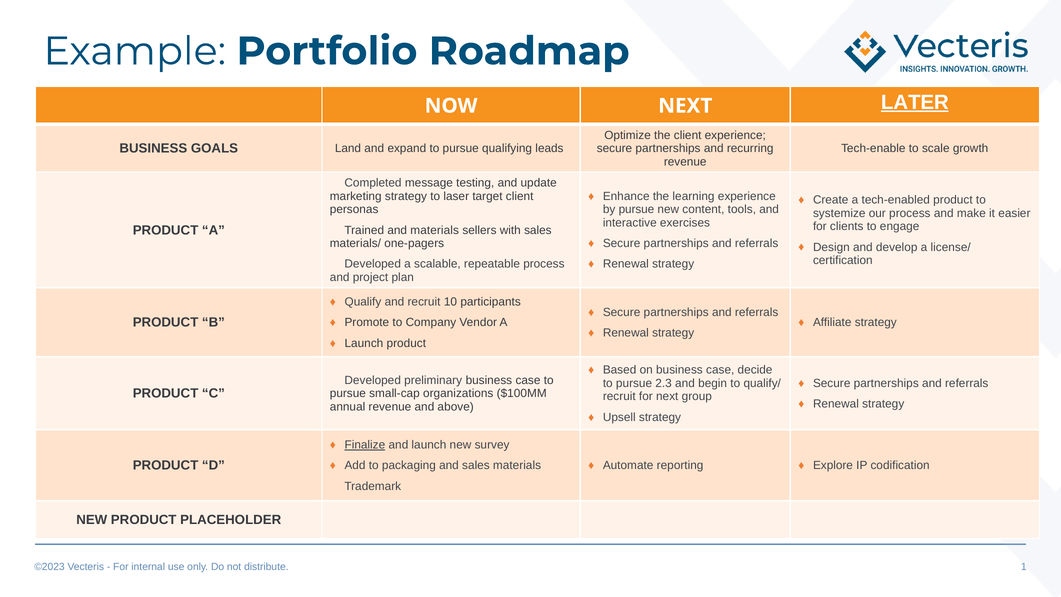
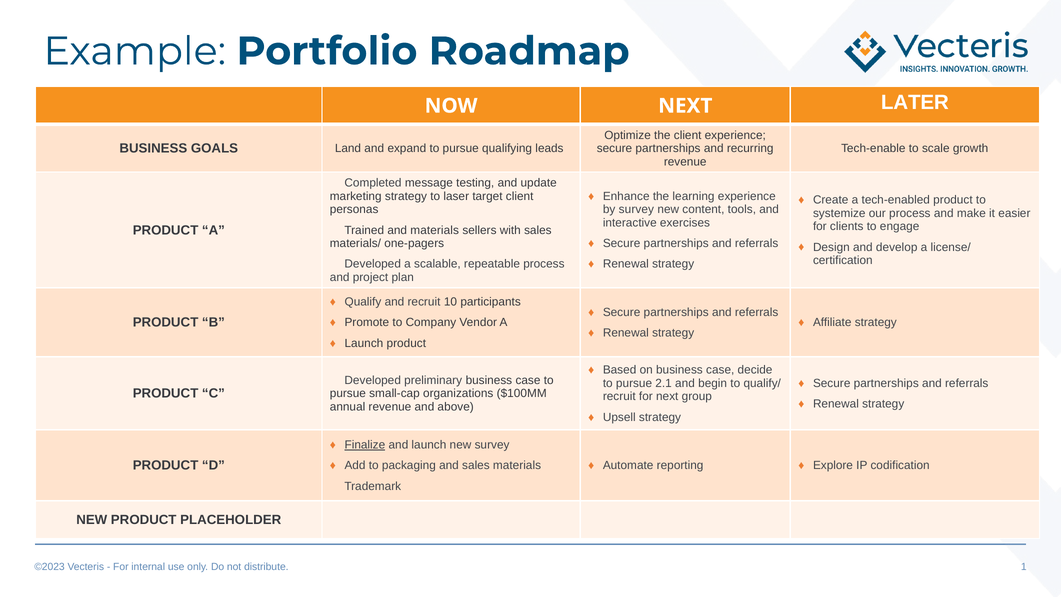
LATER underline: present -> none
by pursue: pursue -> survey
2.3: 2.3 -> 2.1
